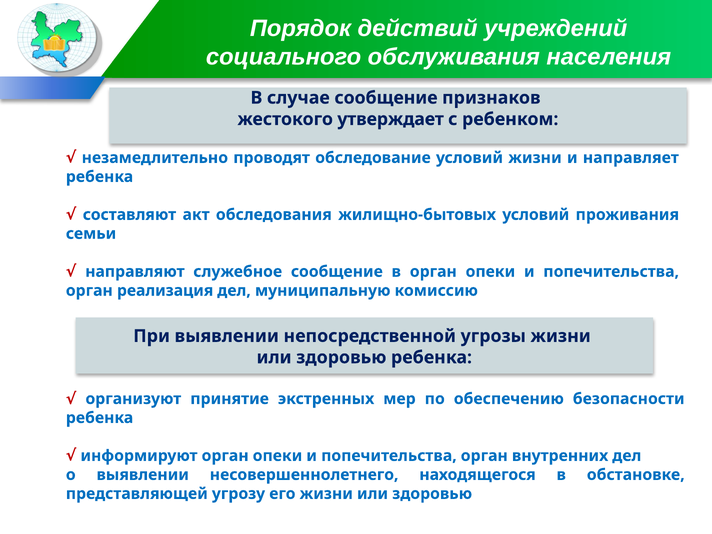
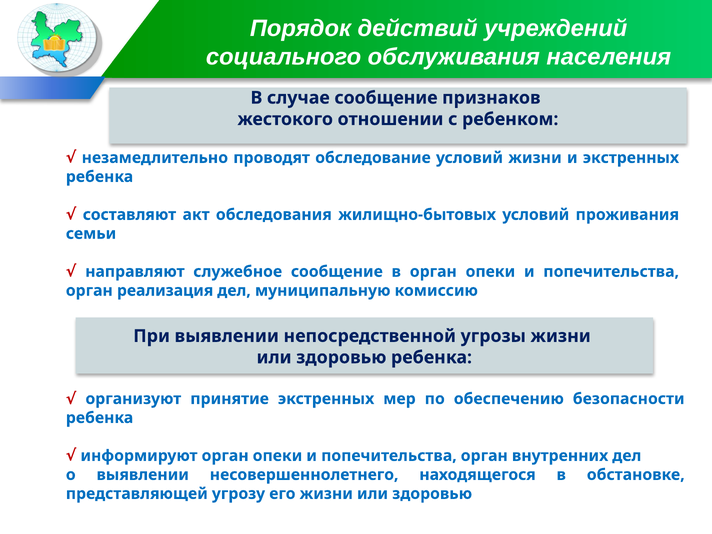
утверждает: утверждает -> отношении
и направляет: направляет -> экстренных
